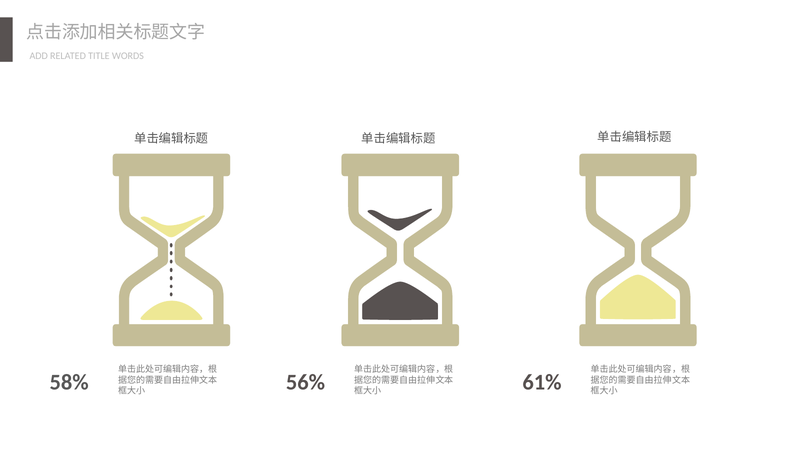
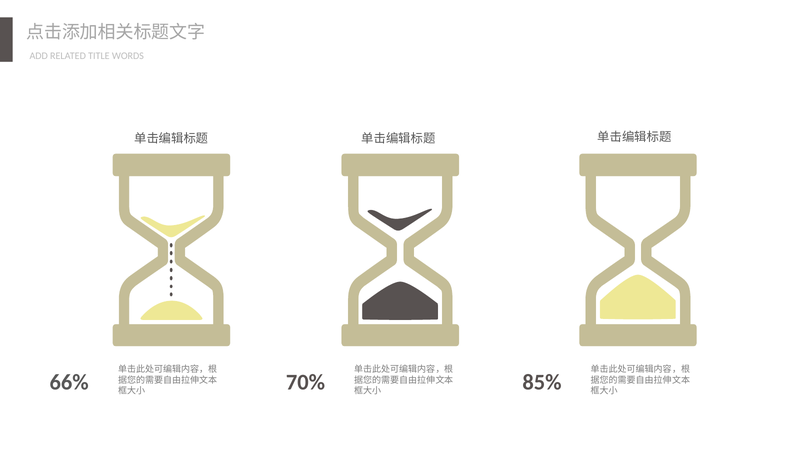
58%: 58% -> 66%
56%: 56% -> 70%
61%: 61% -> 85%
